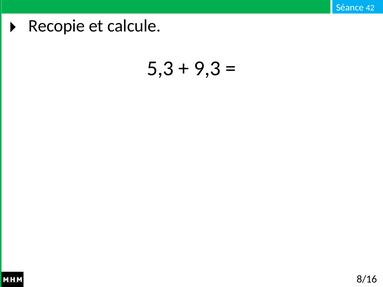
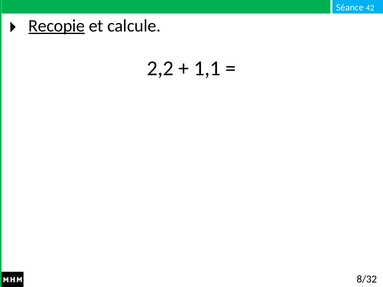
Recopie underline: none -> present
5,3: 5,3 -> 2,2
9,3: 9,3 -> 1,1
8/16: 8/16 -> 8/32
